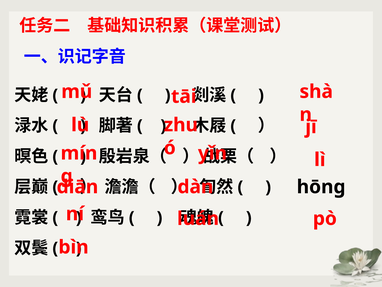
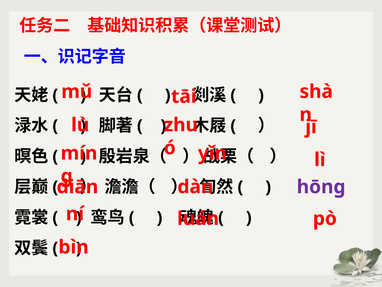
hōnɡ colour: black -> purple
